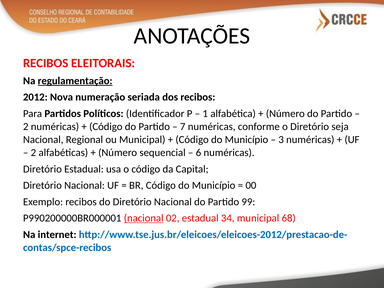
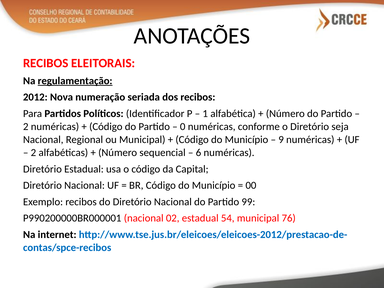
7: 7 -> 0
3: 3 -> 9
nacional at (144, 218) underline: present -> none
34: 34 -> 54
68: 68 -> 76
